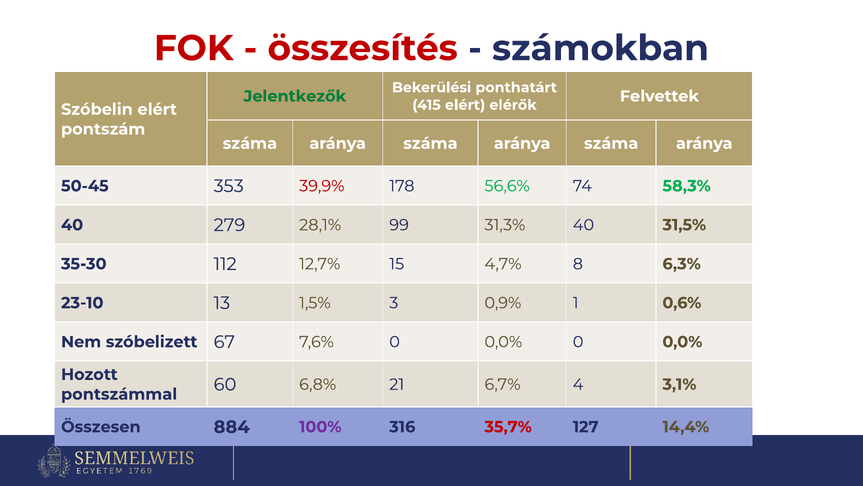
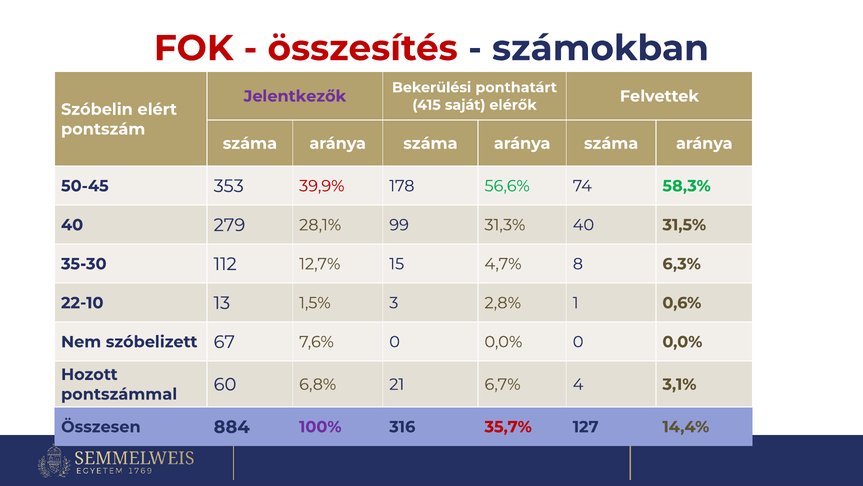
Jelentkezők colour: green -> purple
415 elért: elért -> saját
23-10: 23-10 -> 22-10
0,9%: 0,9% -> 2,8%
